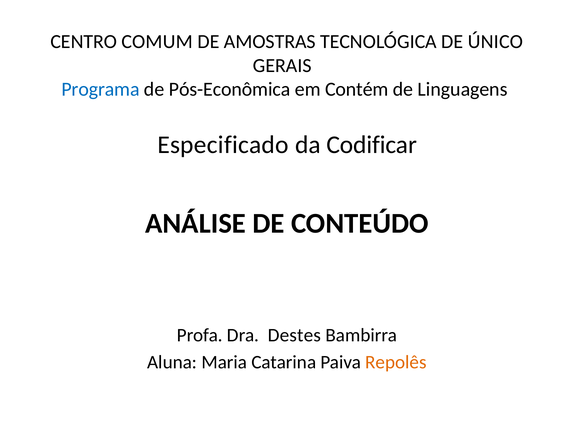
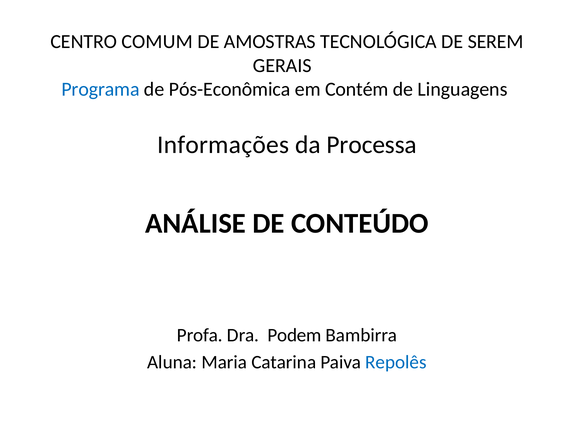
ÚNICO: ÚNICO -> SEREM
Especificado: Especificado -> Informações
Codificar: Codificar -> Processa
Destes: Destes -> Podem
Repolês colour: orange -> blue
